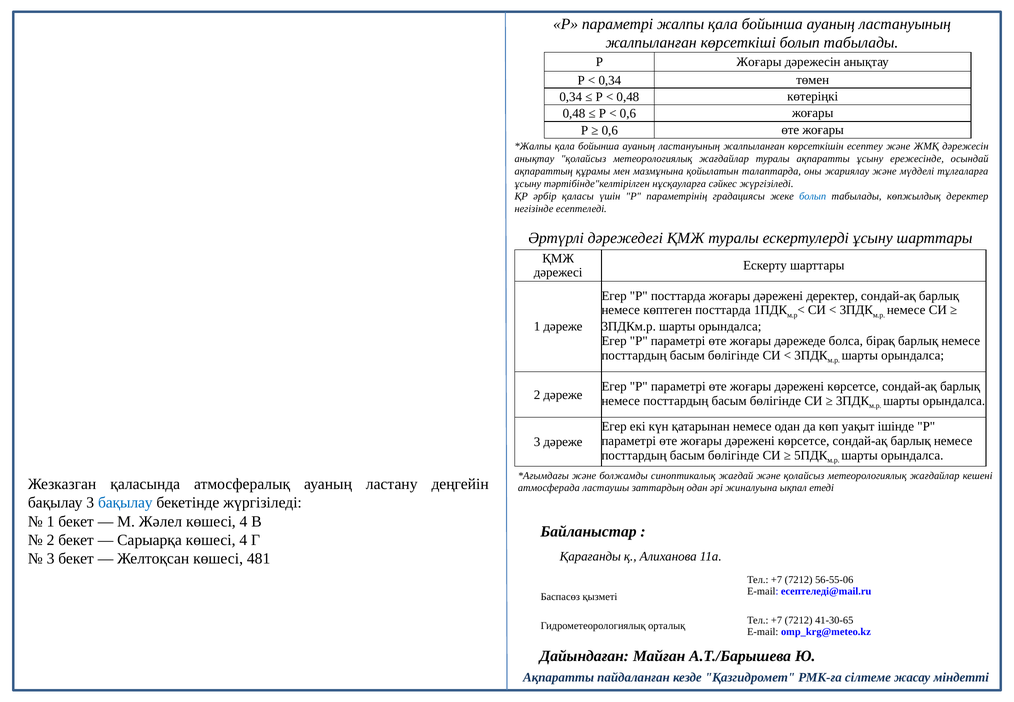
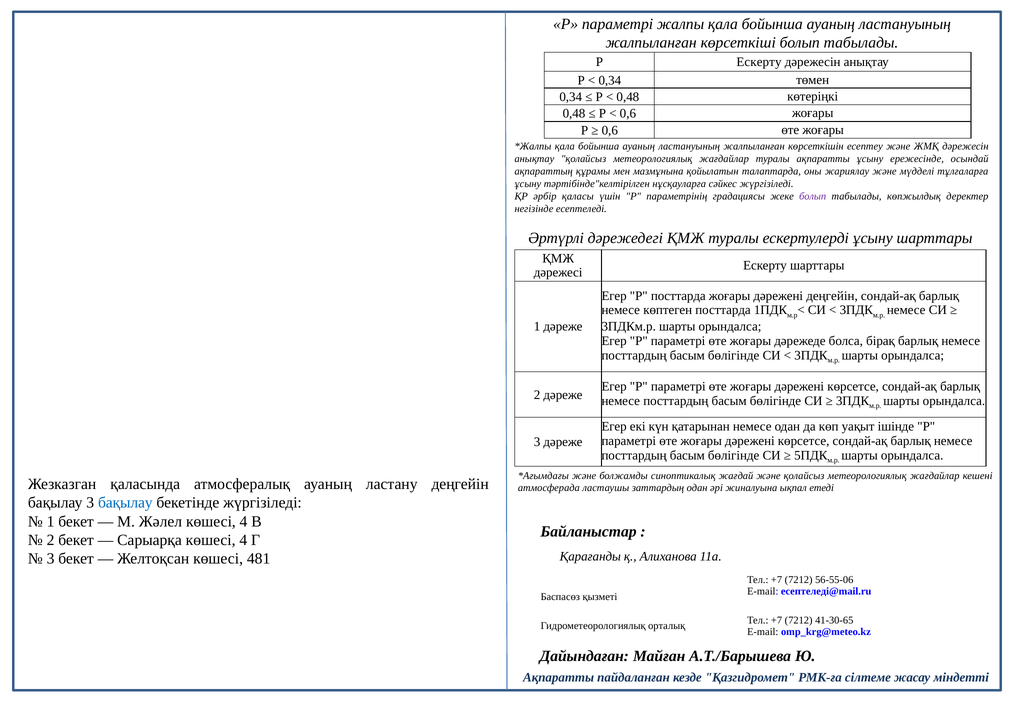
Р Жоғары: Жоғары -> Ескерту
болып at (813, 196) colour: blue -> purple
дәрежені деректер: деректер -> деңгейін
